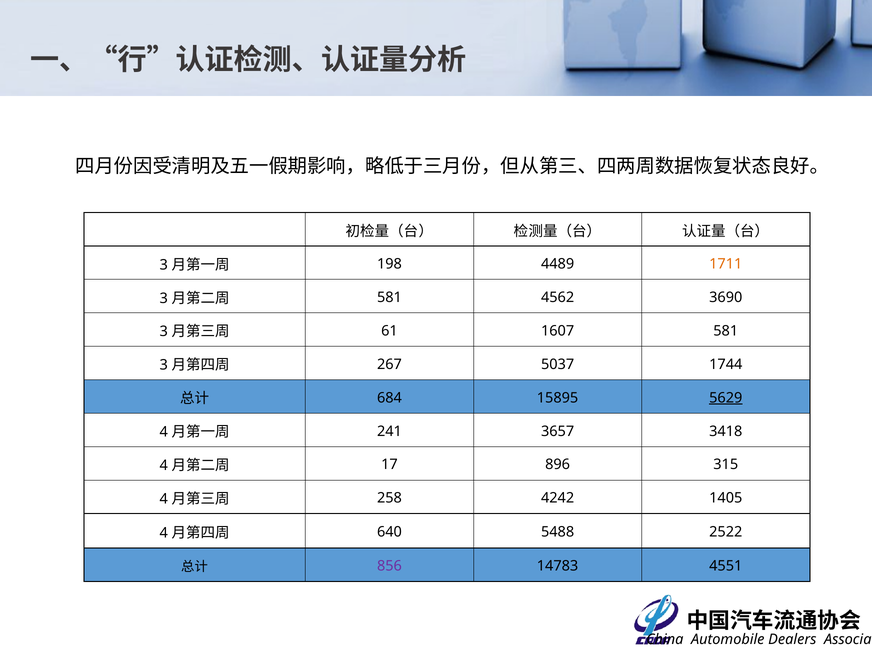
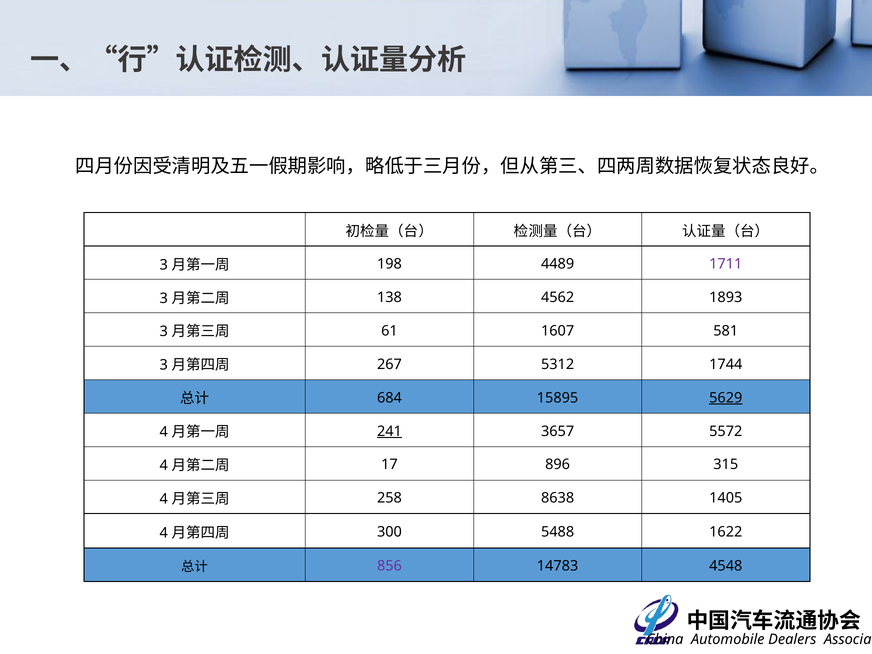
1711 colour: orange -> purple
581 at (389, 297): 581 -> 138
3690: 3690 -> 1893
5037: 5037 -> 5312
241 underline: none -> present
3418: 3418 -> 5572
4242: 4242 -> 8638
640: 640 -> 300
2522: 2522 -> 1622
4551: 4551 -> 4548
